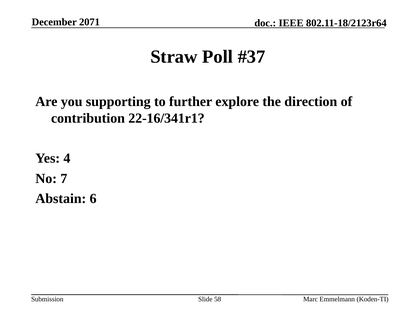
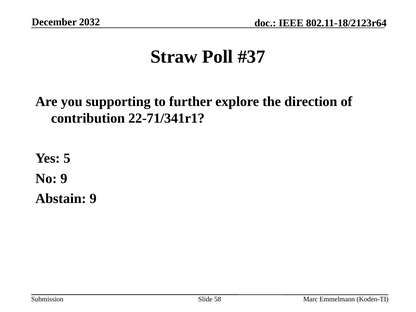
2071: 2071 -> 2032
22-16/341r1: 22-16/341r1 -> 22-71/341r1
4: 4 -> 5
No 7: 7 -> 9
Abstain 6: 6 -> 9
